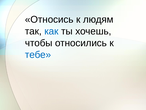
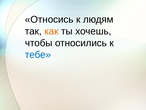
как colour: blue -> orange
